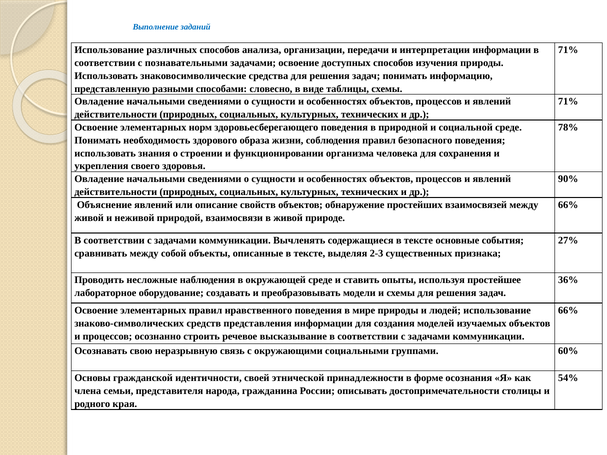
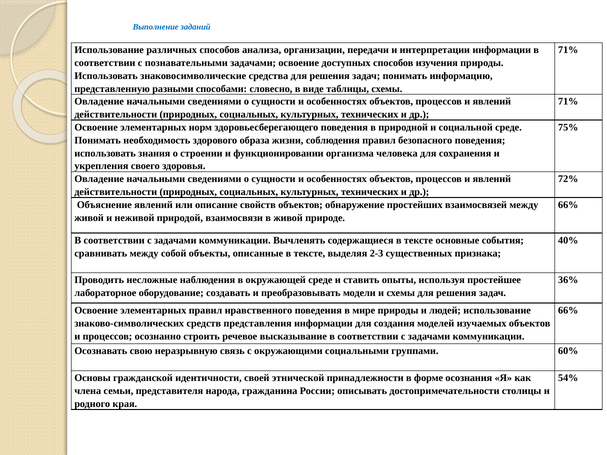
78%: 78% -> 75%
90%: 90% -> 72%
27%: 27% -> 40%
